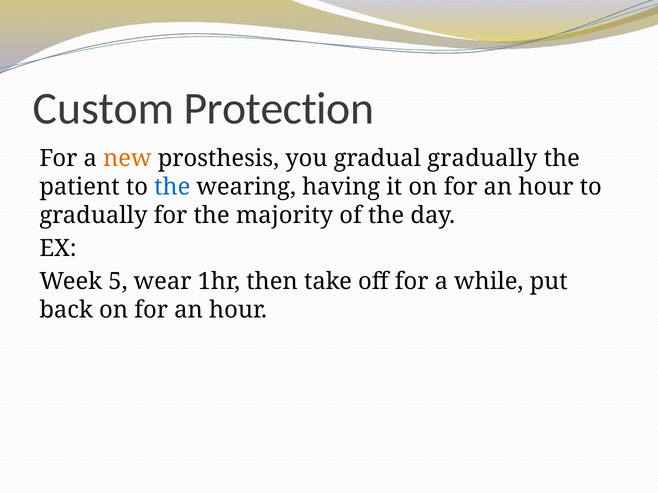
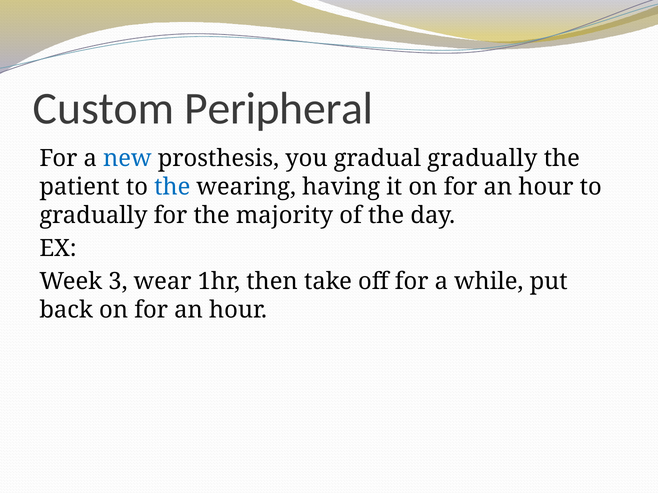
Protection: Protection -> Peripheral
new colour: orange -> blue
5: 5 -> 3
